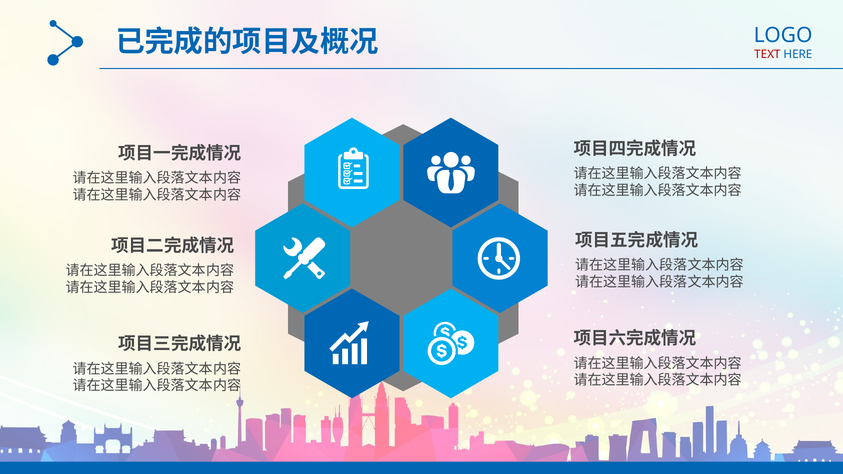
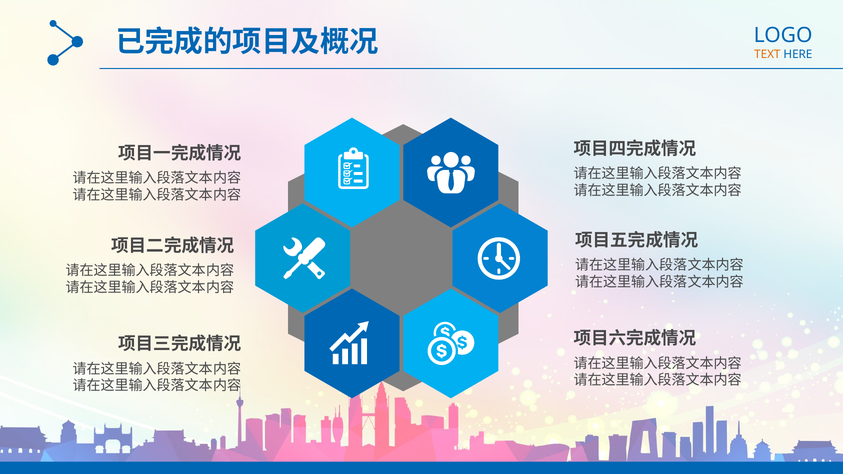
TEXT colour: red -> orange
